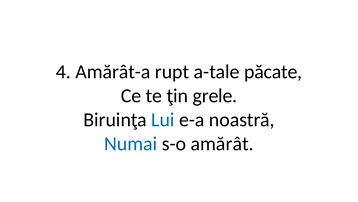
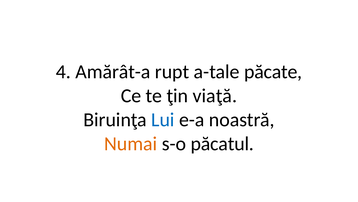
grele: grele -> viaţă
Numai colour: blue -> orange
amărât: amărât -> păcatul
